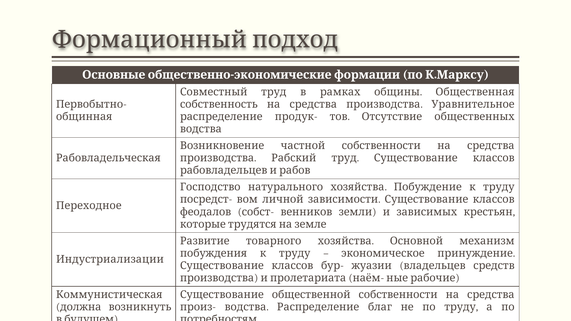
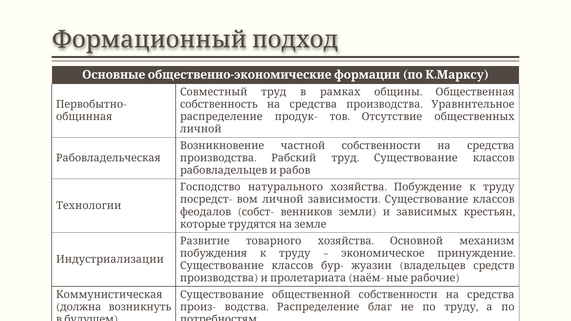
водства at (201, 129): водства -> личной
Переходное: Переходное -> Технологии
